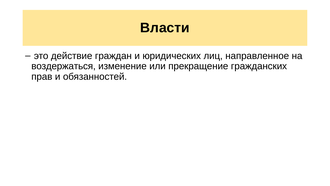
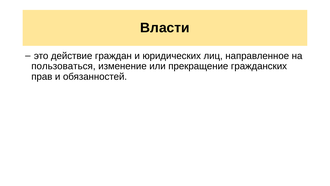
воздержаться: воздержаться -> пользоваться
